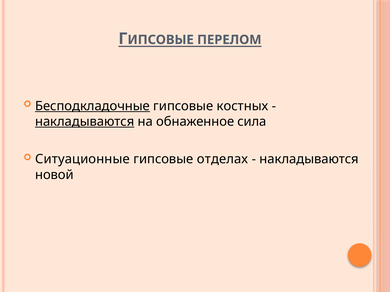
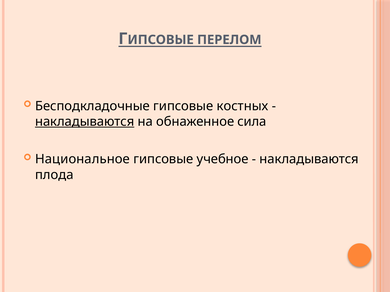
Бесподкладочные underline: present -> none
Ситуационные: Ситуационные -> Национальное
отделах: отделах -> учебное
новой: новой -> плода
